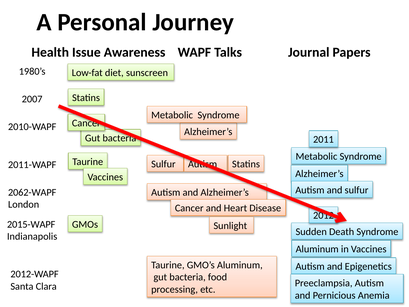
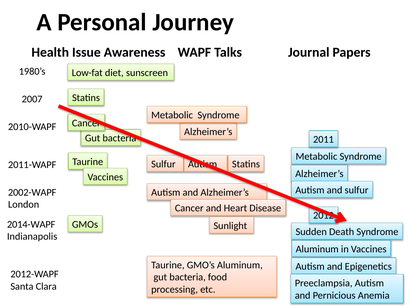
2062-WAPF: 2062-WAPF -> 2002-WAPF
2015-WAPF: 2015-WAPF -> 2014-WAPF
